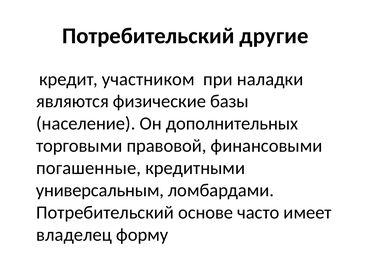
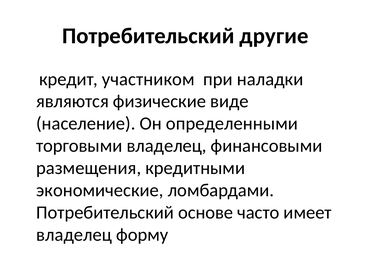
базы: базы -> виде
дополнительных: дополнительных -> определенными
торговыми правовой: правовой -> владелец
погашенные: погашенные -> размещения
универсальным: универсальным -> экономические
